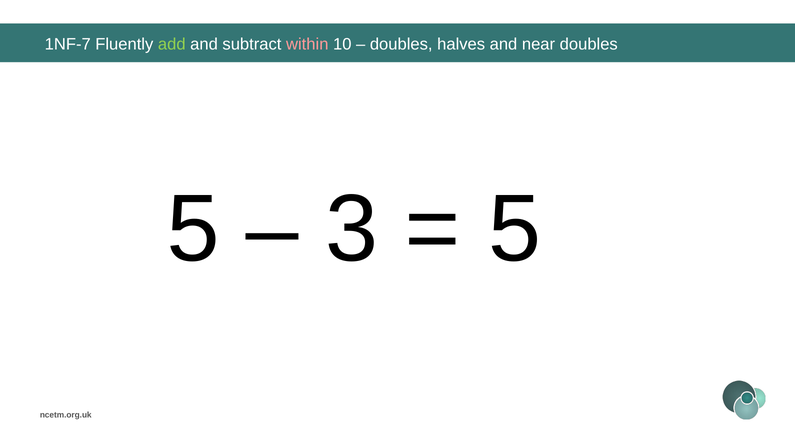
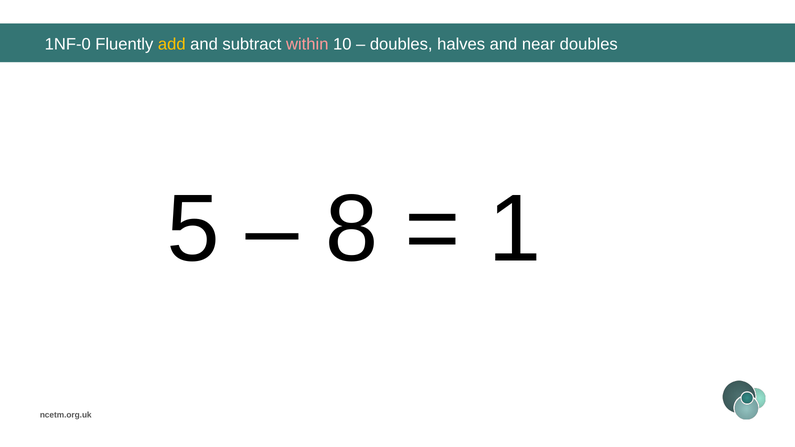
1NF-7: 1NF-7 -> 1NF-0
add colour: light green -> yellow
3: 3 -> 8
5 at (515, 230): 5 -> 1
